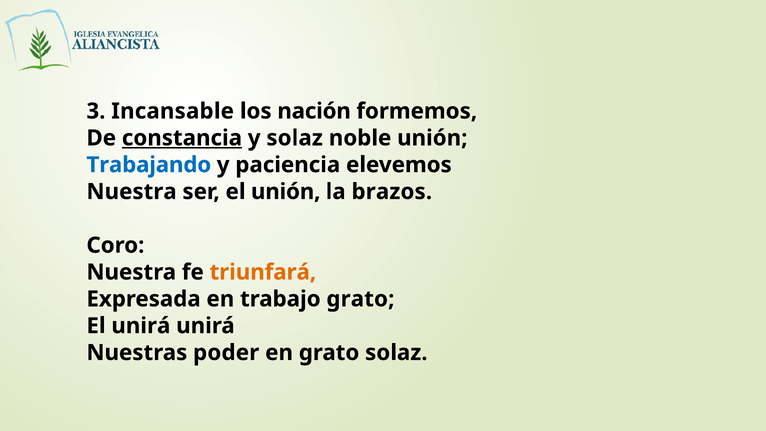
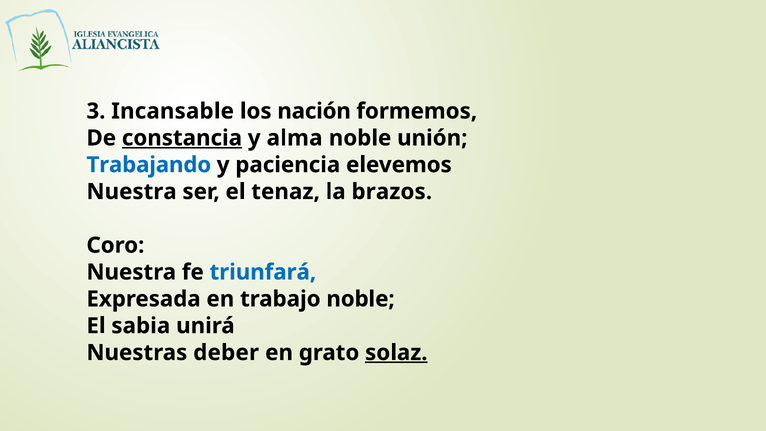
y solaz: solaz -> alma
el unión: unión -> tenaz
triunfará colour: orange -> blue
trabajo grato: grato -> noble
El unirá: unirá -> sabia
poder: poder -> deber
solaz at (396, 353) underline: none -> present
